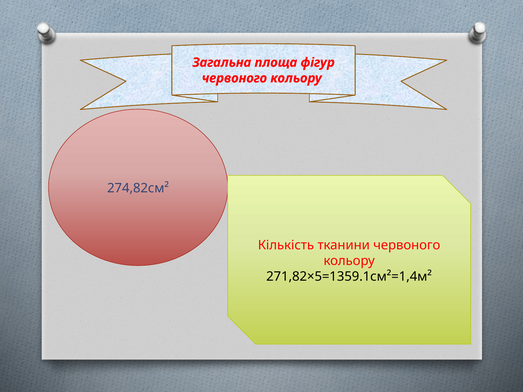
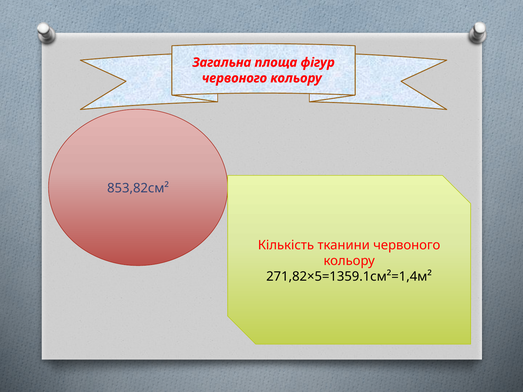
274,82см²: 274,82см² -> 853,82см²
